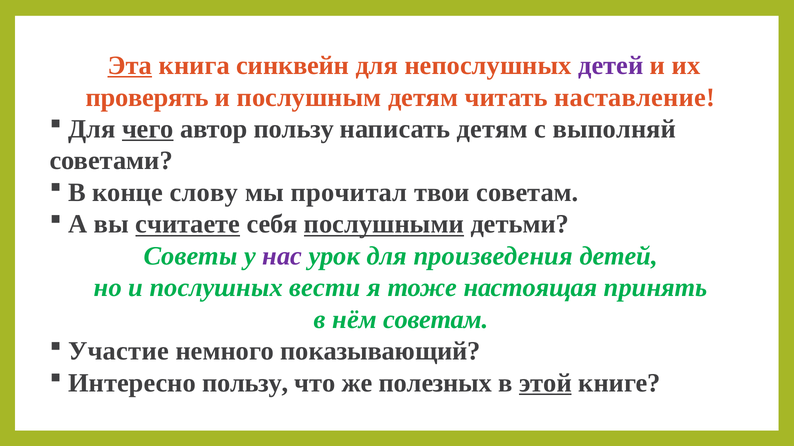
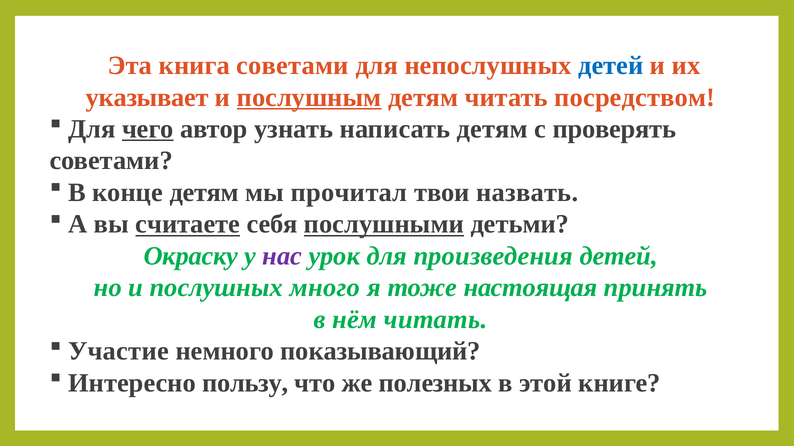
Эта underline: present -> none
книга синквейн: синквейн -> советами
детей at (611, 66) colour: purple -> blue
проверять: проверять -> указывает
послушным underline: none -> present
наставление: наставление -> посредством
автор пользу: пользу -> узнать
выполняй: выполняй -> проверять
конце слову: слову -> детям
твои советам: советам -> назвать
Советы: Советы -> Окраску
вести: вести -> много
нём советам: советам -> читать
этой underline: present -> none
